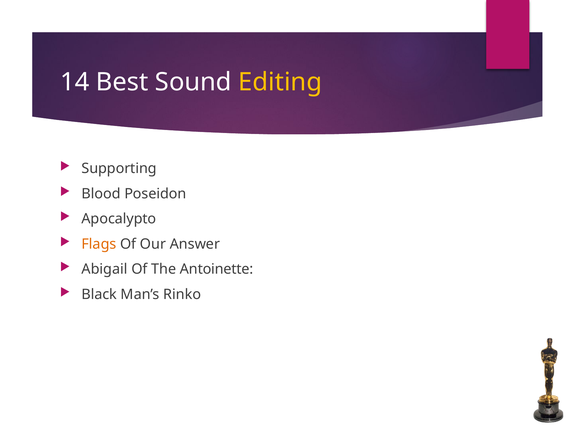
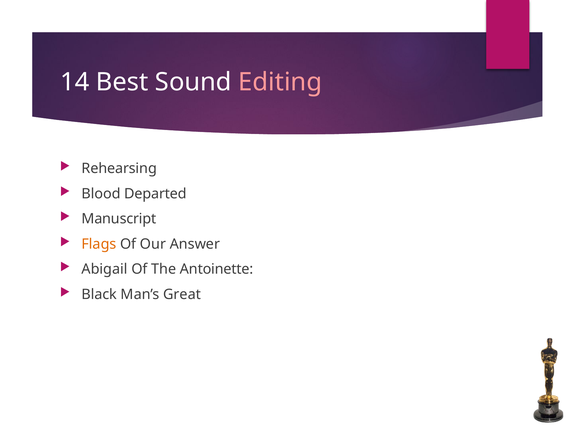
Editing colour: yellow -> pink
Supporting: Supporting -> Rehearsing
Poseidon: Poseidon -> Departed
Apocalypto: Apocalypto -> Manuscript
Rinko: Rinko -> Great
